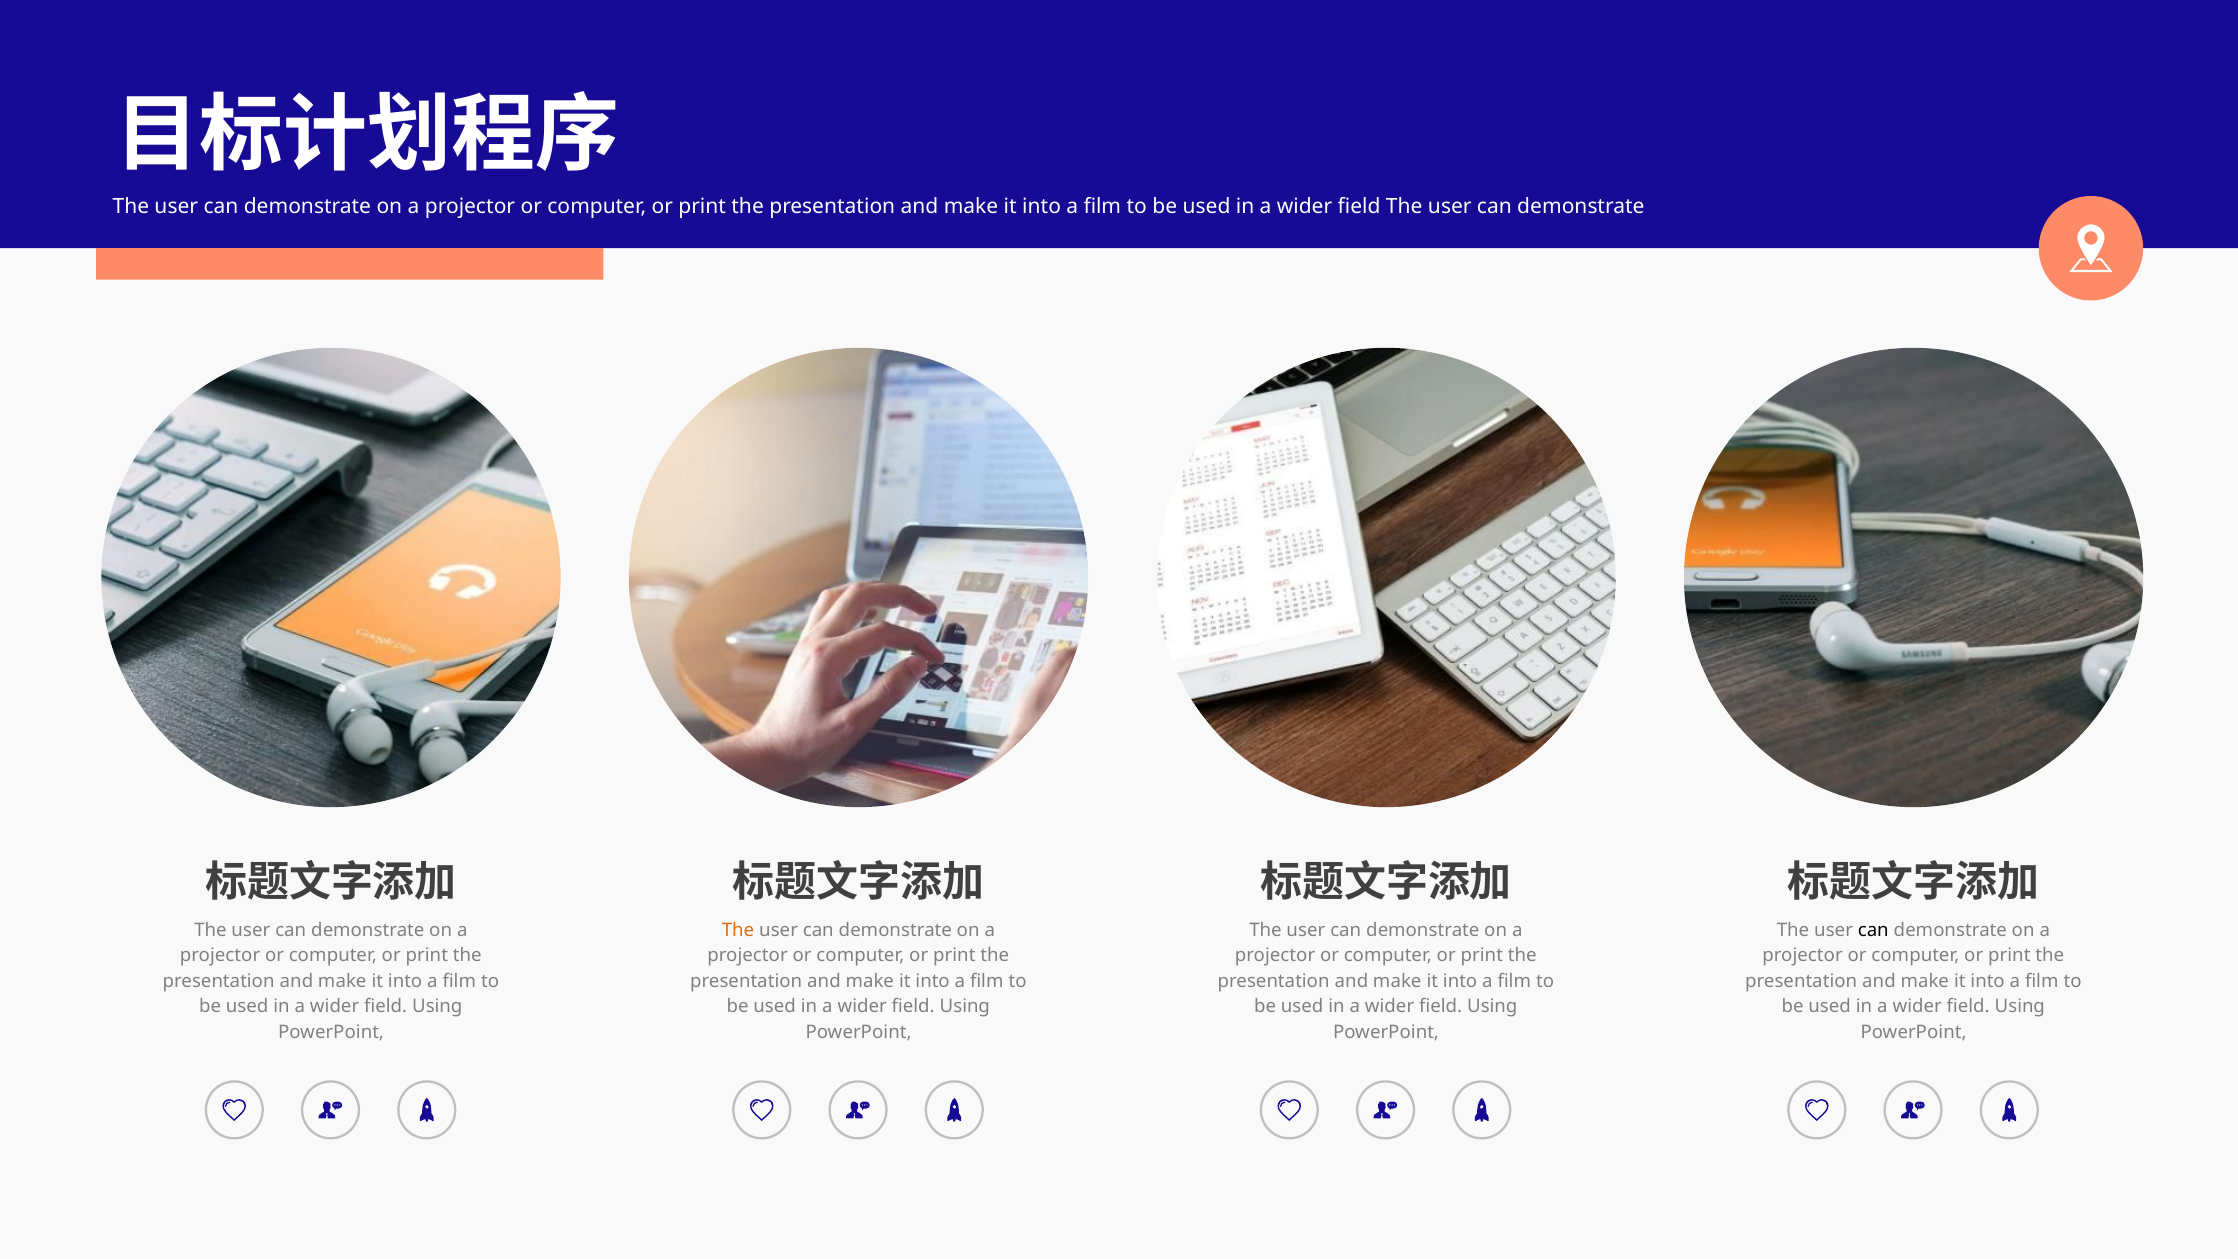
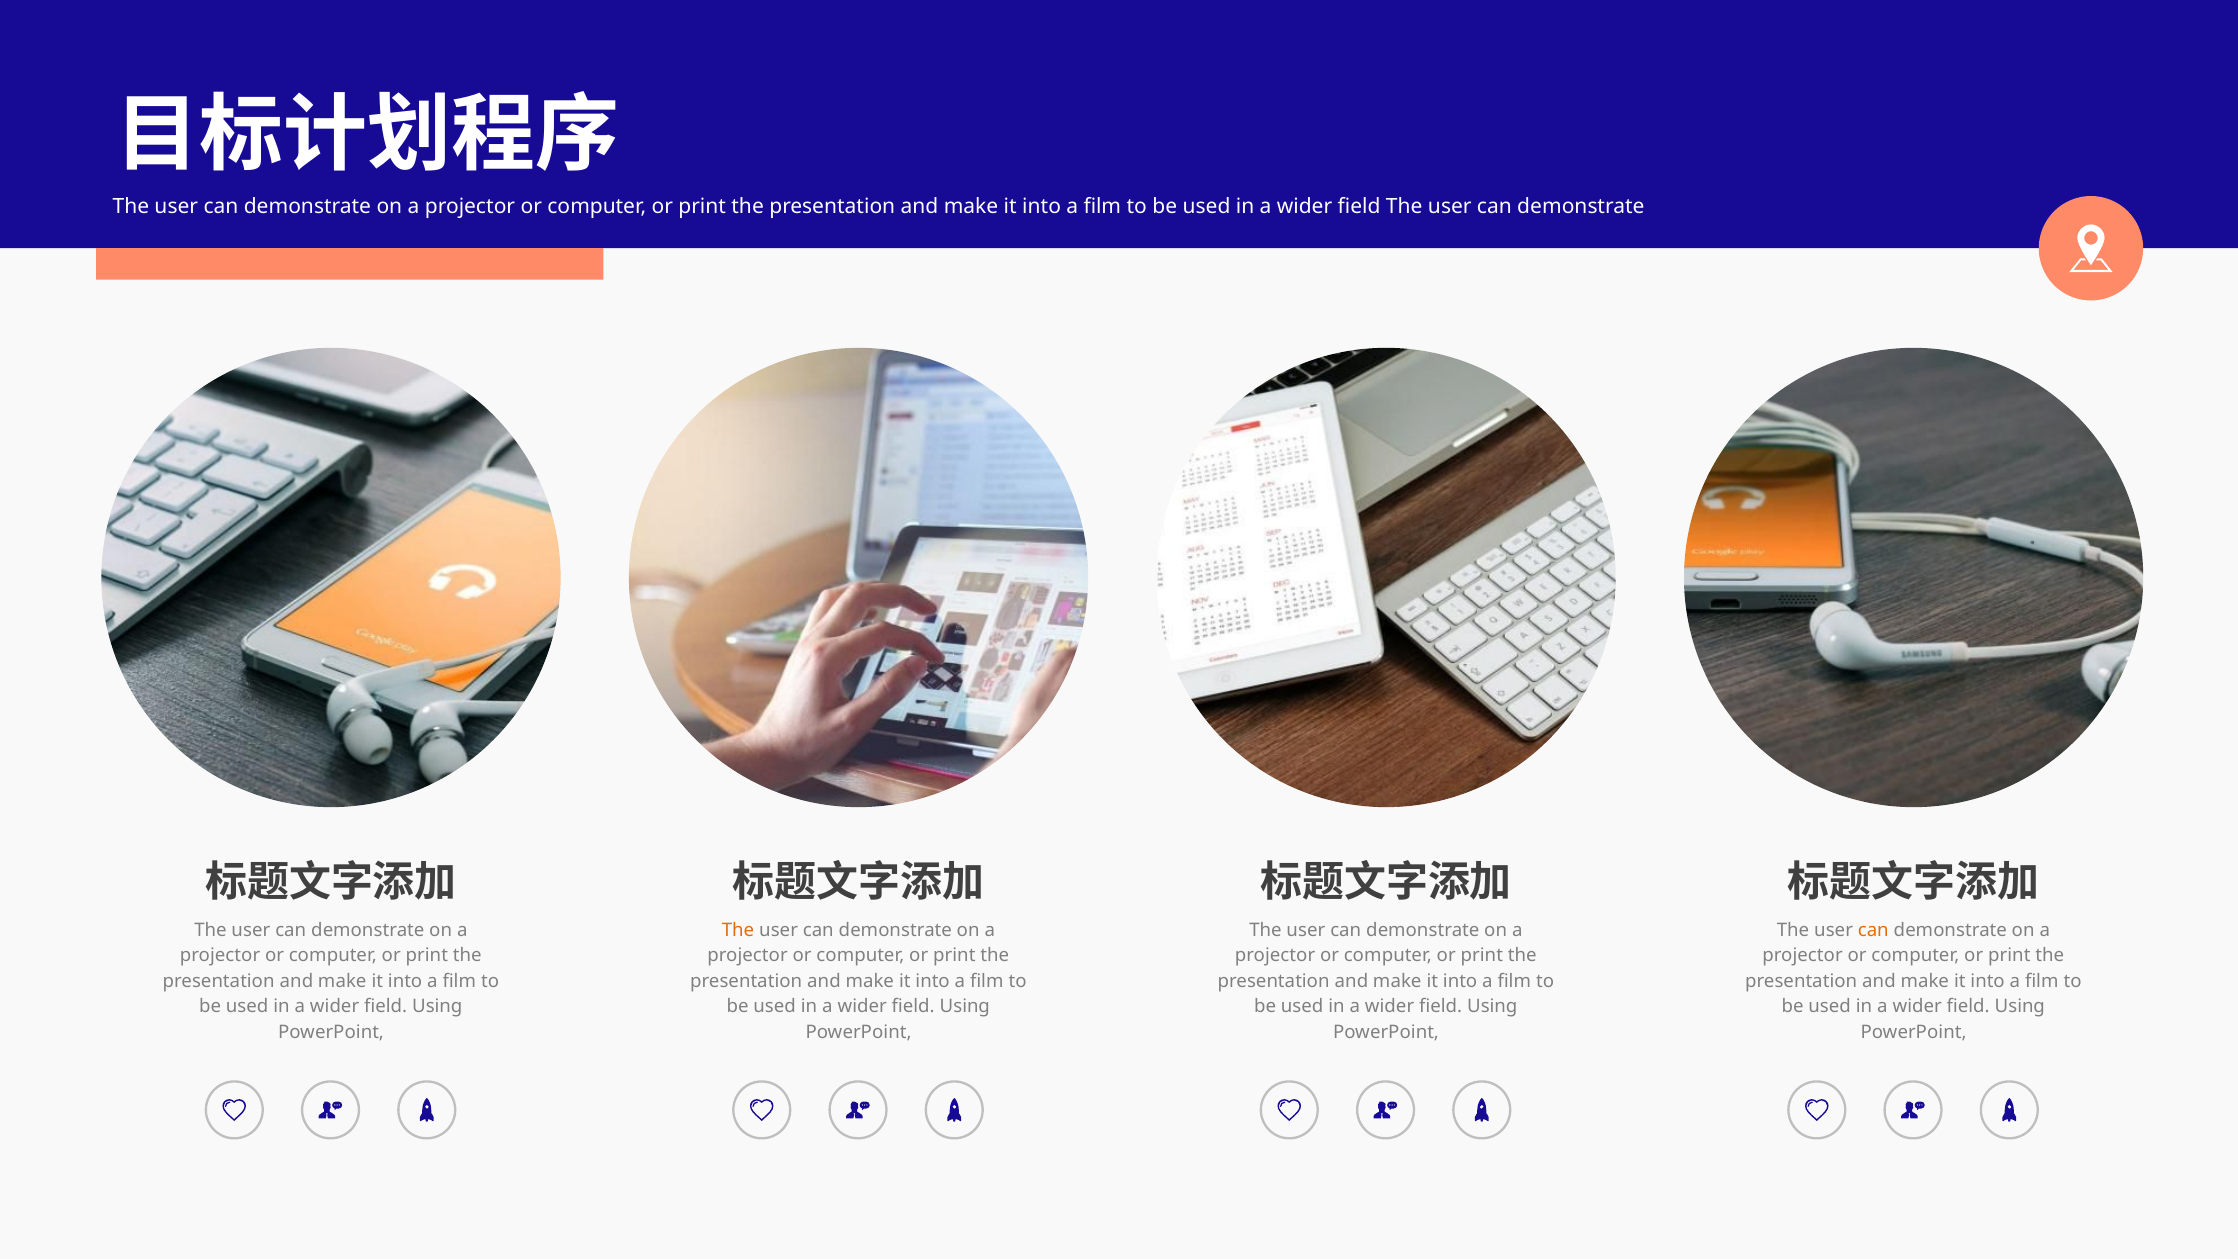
can at (1873, 930) colour: black -> orange
